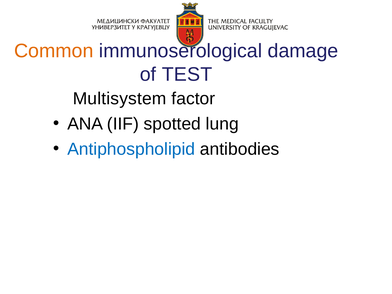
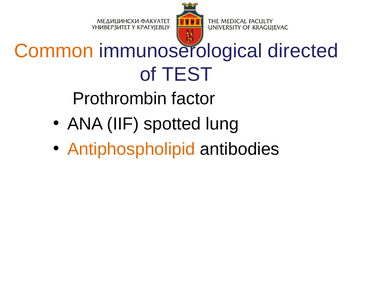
damage: damage -> directed
Multisystem: Multisystem -> Prothrombin
Antiphospholipid colour: blue -> orange
